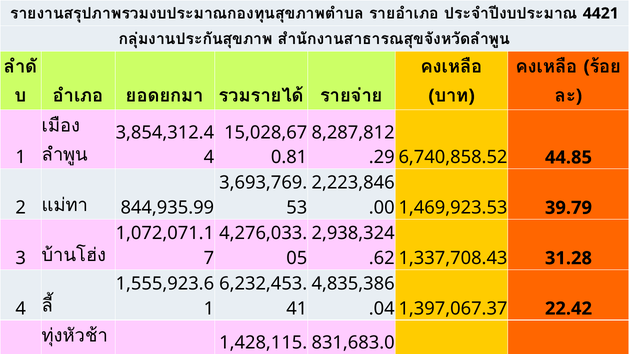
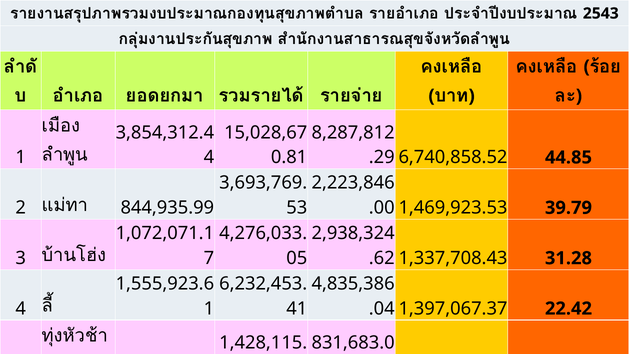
4421: 4421 -> 2543
